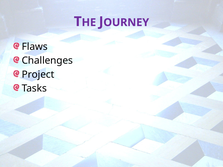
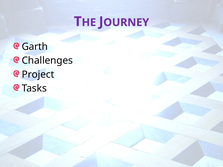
Flaws: Flaws -> Garth
